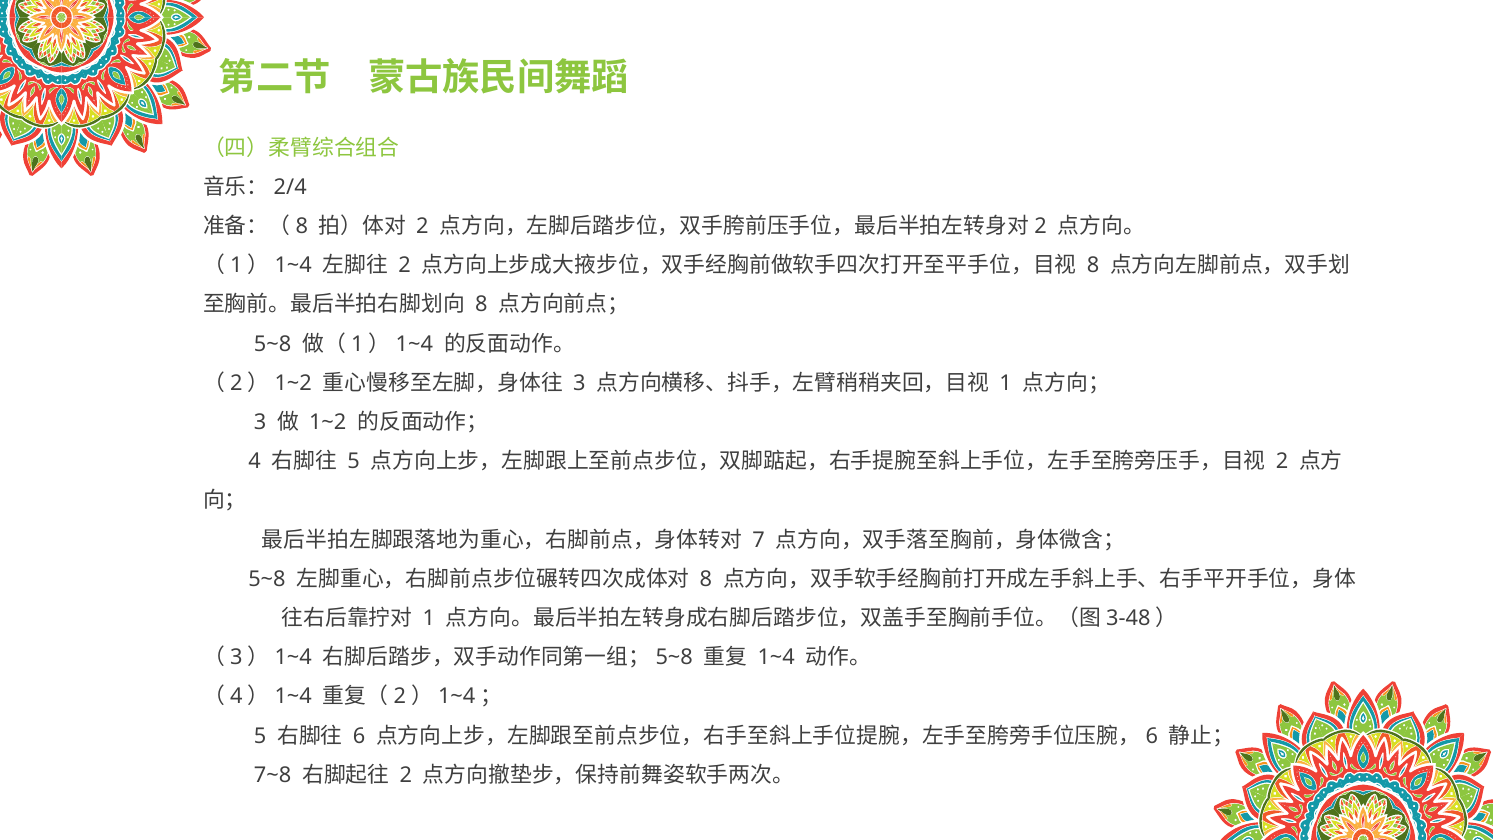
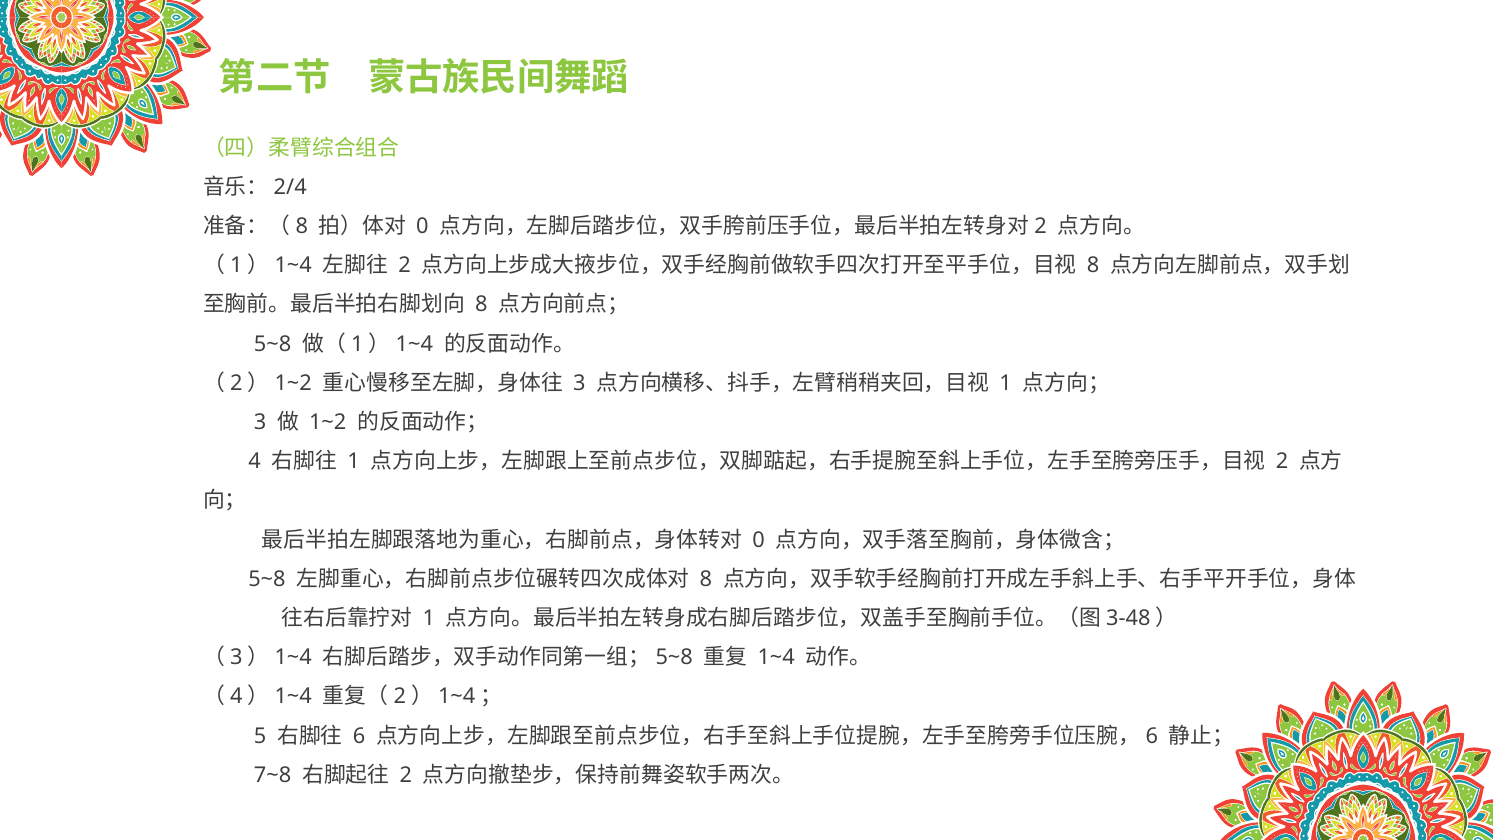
2 at (422, 226): 2 -> 0
5 at (353, 461): 5 -> 1
7 at (759, 540): 7 -> 0
